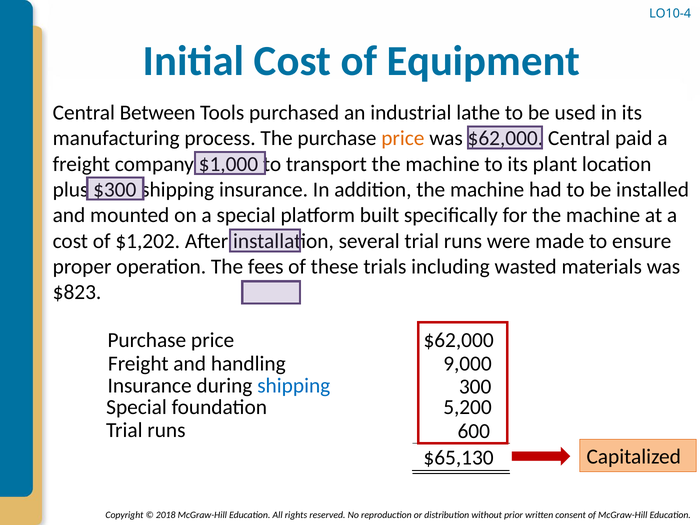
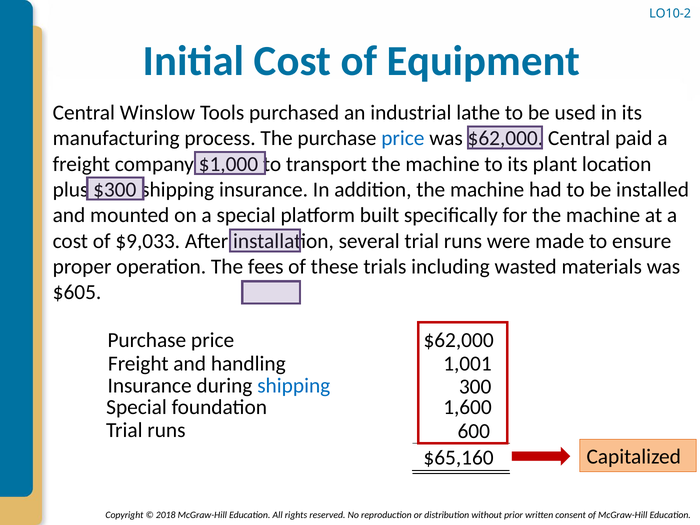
LO10-4: LO10-4 -> LO10-2
Between: Between -> Winslow
price at (403, 138) colour: orange -> blue
$1,202: $1,202 -> $9,033
$823: $823 -> $605
9,000: 9,000 -> 1,001
5,200: 5,200 -> 1,600
$65,130: $65,130 -> $65,160
